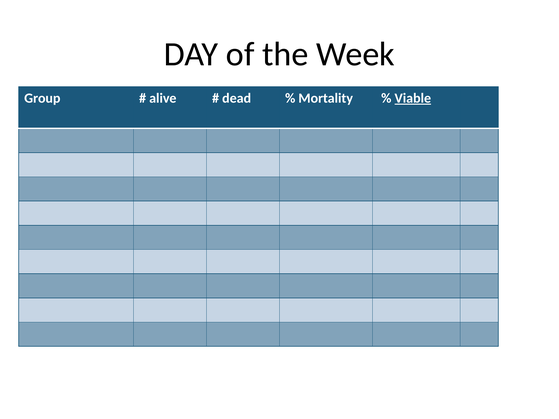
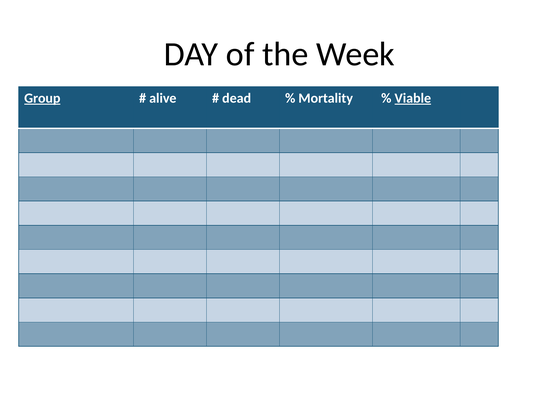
Group underline: none -> present
